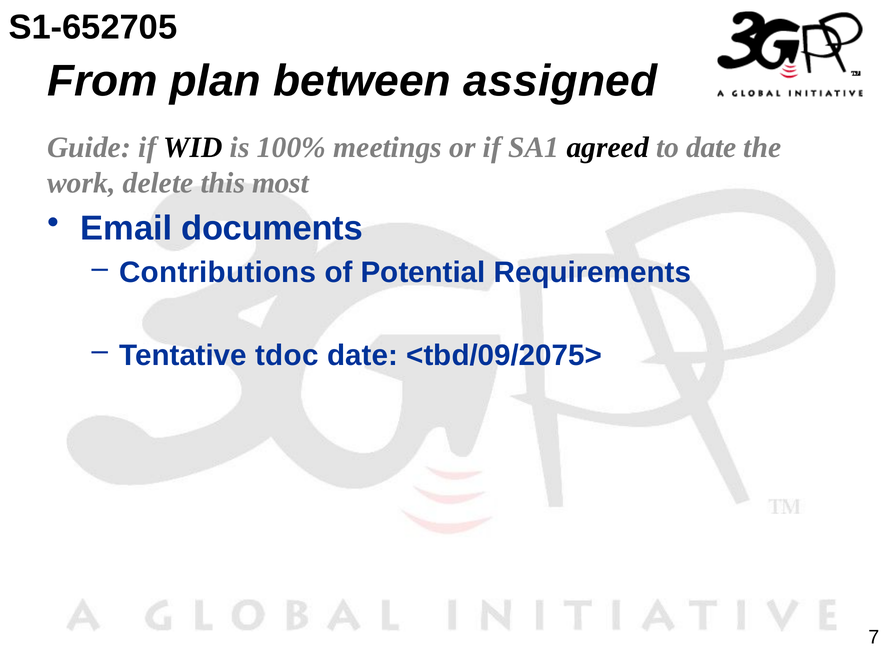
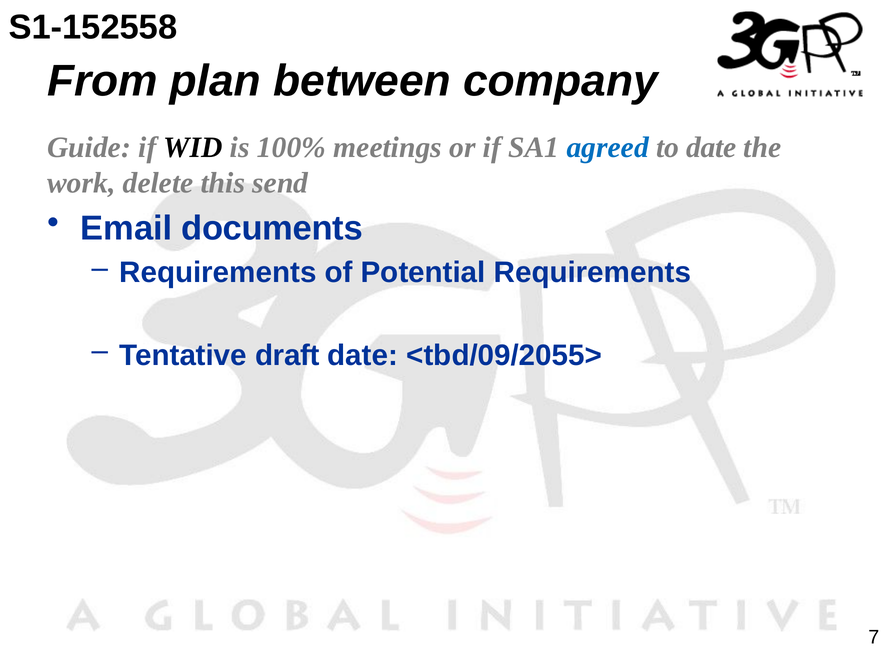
S1-652705: S1-652705 -> S1-152558
assigned: assigned -> company
agreed colour: black -> blue
most: most -> send
Contributions at (218, 273): Contributions -> Requirements
tdoc: tdoc -> draft
<tbd/09/2075>: <tbd/09/2075> -> <tbd/09/2055>
